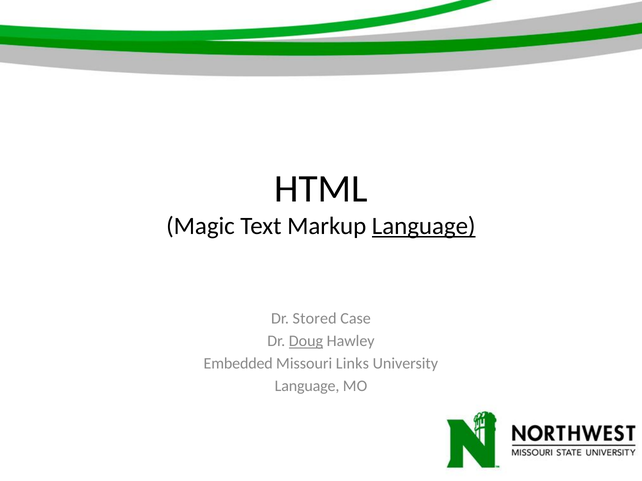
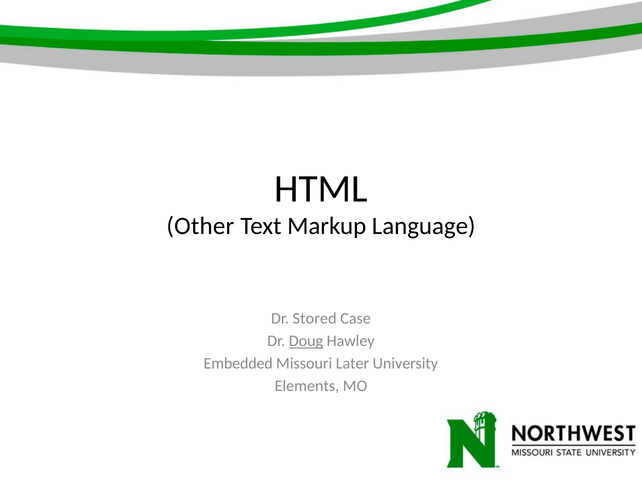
Magic: Magic -> Other
Language at (424, 226) underline: present -> none
Links: Links -> Later
Language at (307, 386): Language -> Elements
